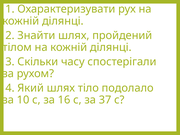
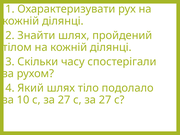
10 с за 16: 16 -> 27
37 at (105, 100): 37 -> 27
